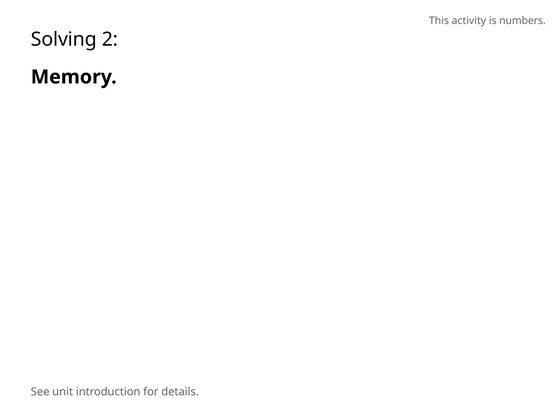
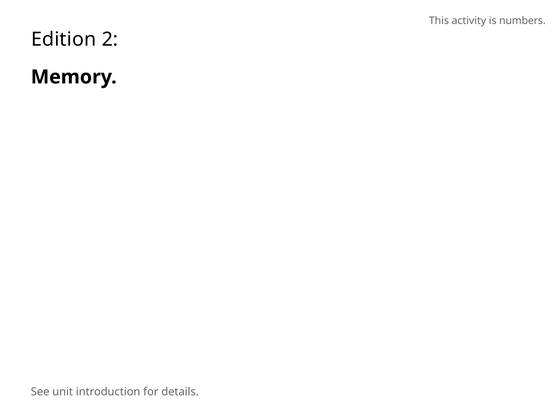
Solving: Solving -> Edition
